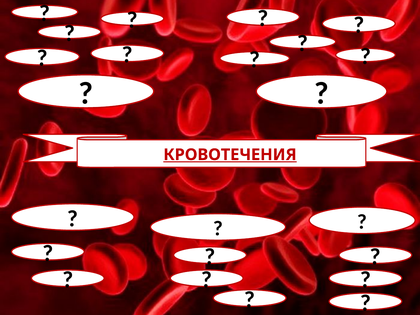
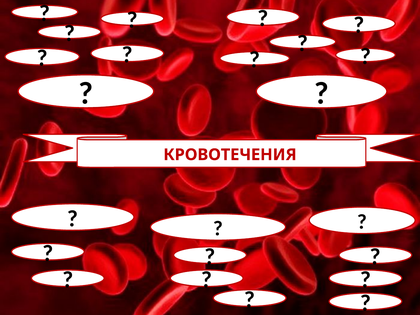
КРОВОТЕЧЕНИЯ underline: present -> none
